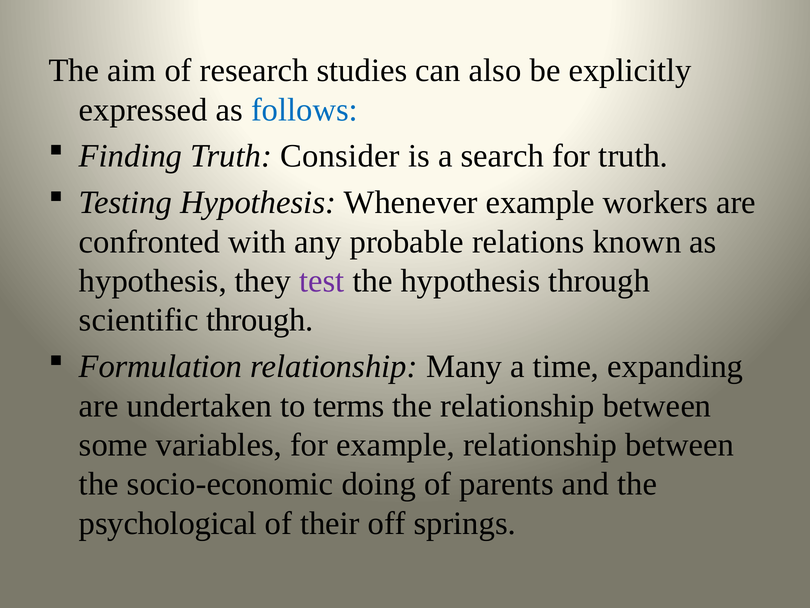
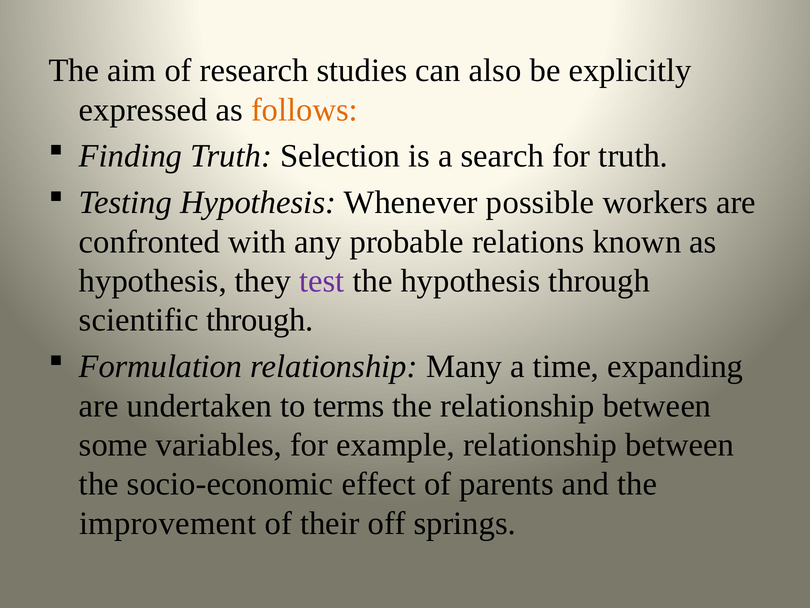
follows colour: blue -> orange
Consider: Consider -> Selection
Whenever example: example -> possible
doing: doing -> effect
psychological: psychological -> improvement
